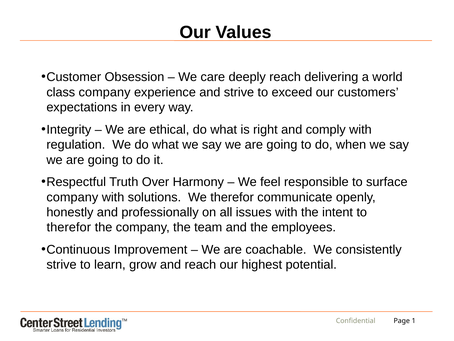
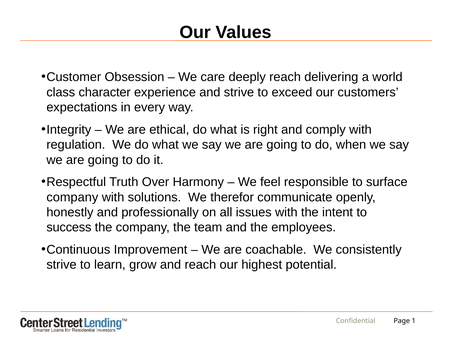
class company: company -> character
therefor at (69, 227): therefor -> success
